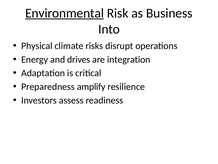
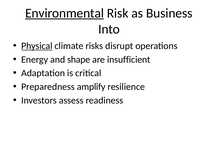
Physical underline: none -> present
drives: drives -> shape
integration: integration -> insufficient
